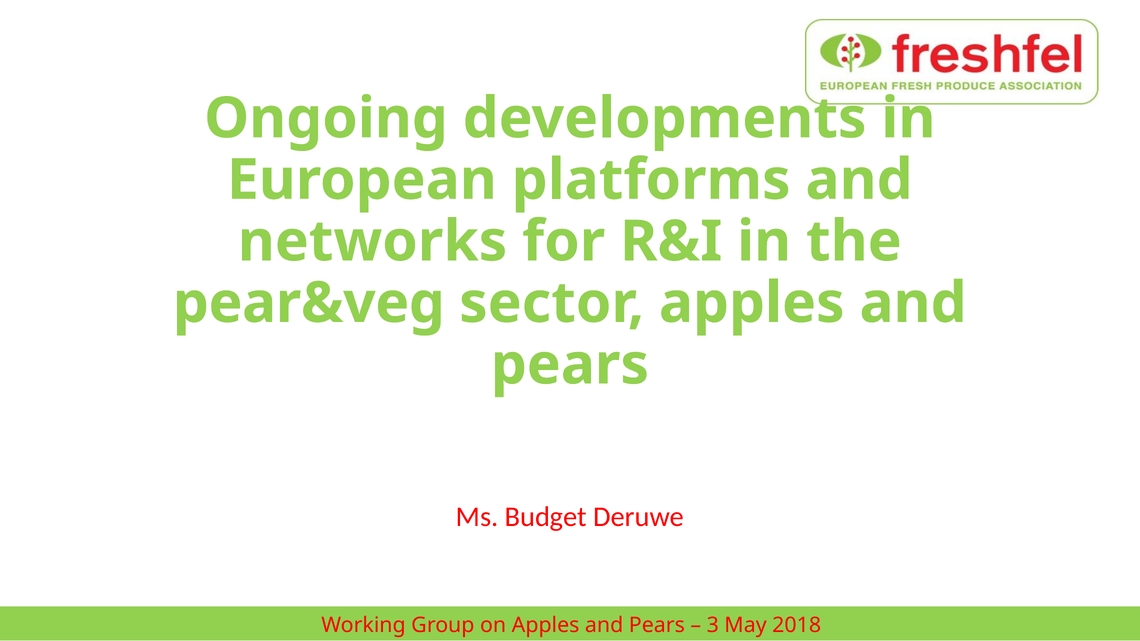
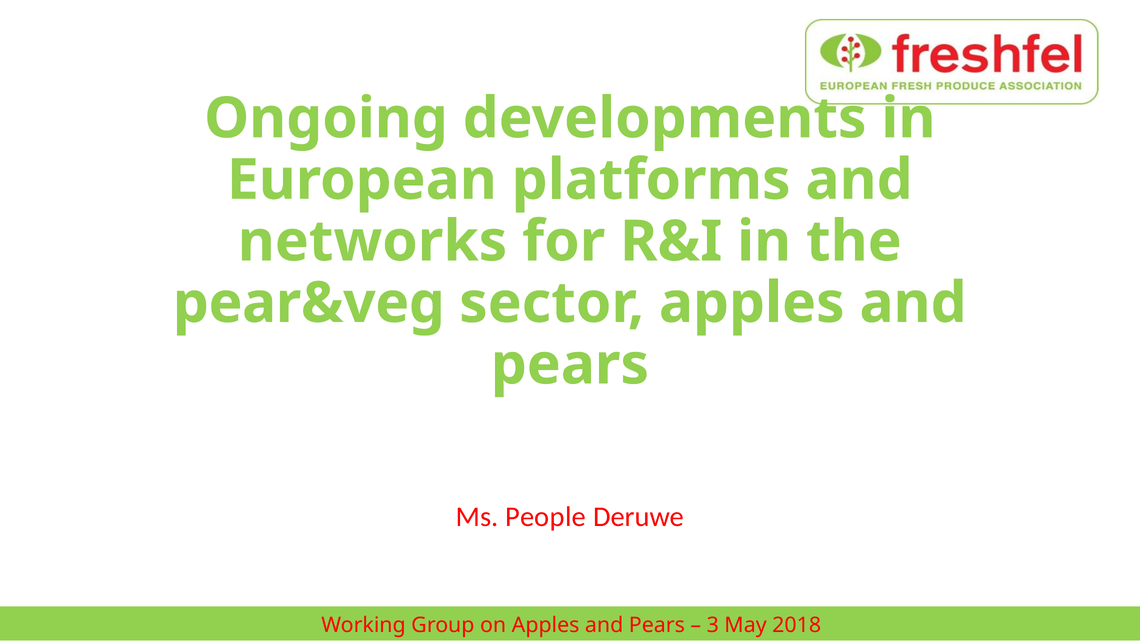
Budget: Budget -> People
